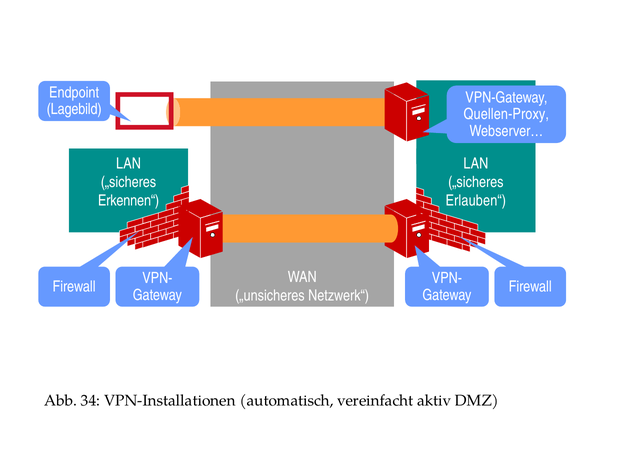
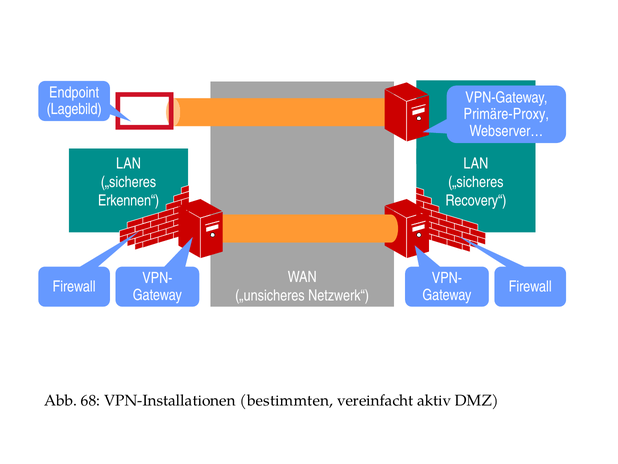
Quellen-Proxy: Quellen-Proxy -> Primäre-Proxy
Erlauben“: Erlauben“ -> Recovery“
34: 34 -> 68
automatisch: automatisch -> bestimmten
